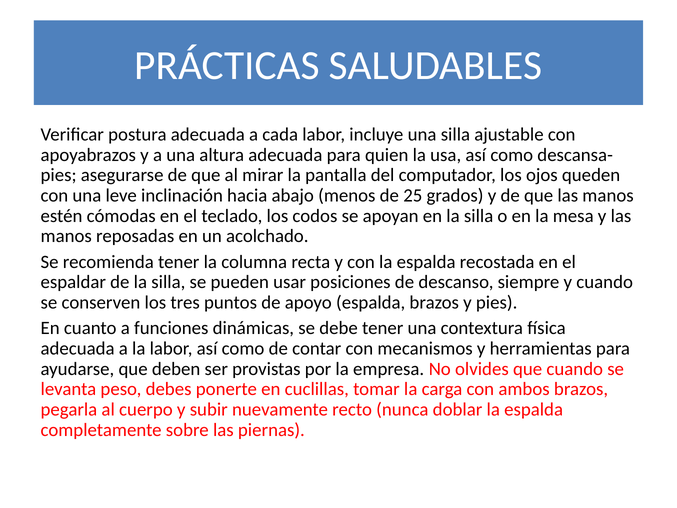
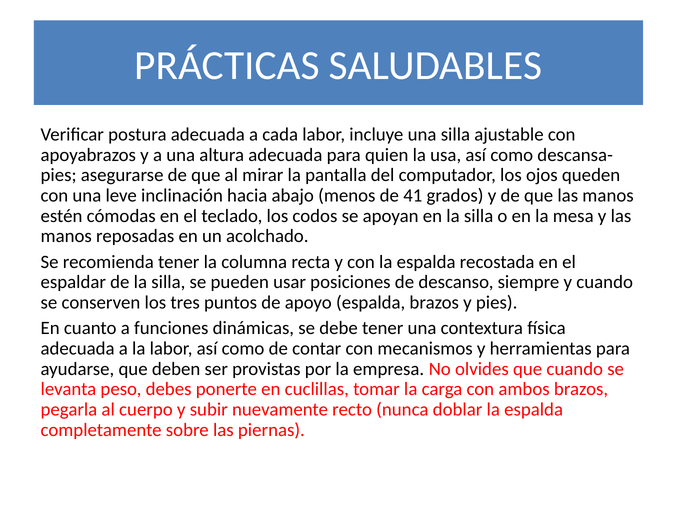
25: 25 -> 41
